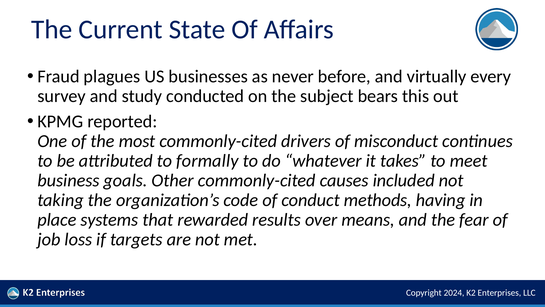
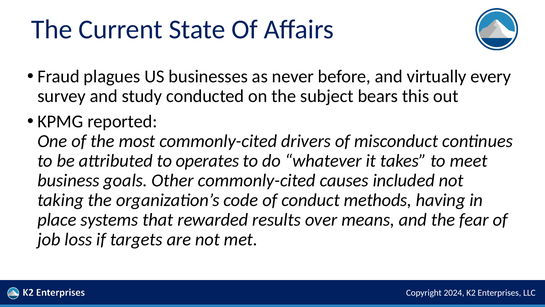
formally: formally -> operates
